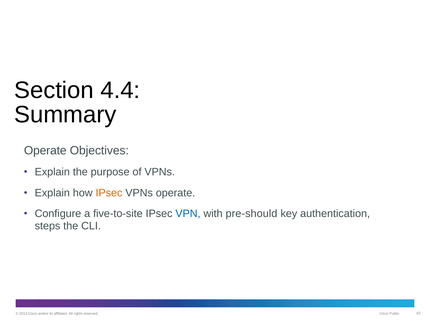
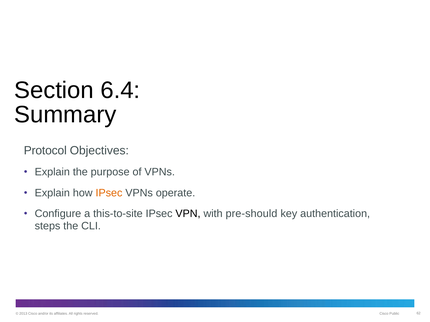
4.4: 4.4 -> 6.4
Operate at (45, 151): Operate -> Protocol
five-to-site: five-to-site -> this-to-site
VPN colour: blue -> black
